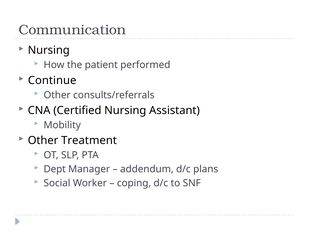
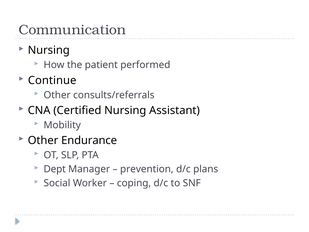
Treatment: Treatment -> Endurance
addendum: addendum -> prevention
